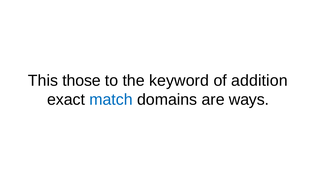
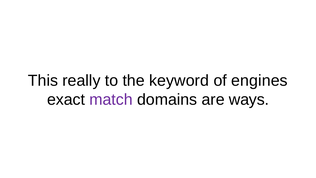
those: those -> really
addition: addition -> engines
match colour: blue -> purple
